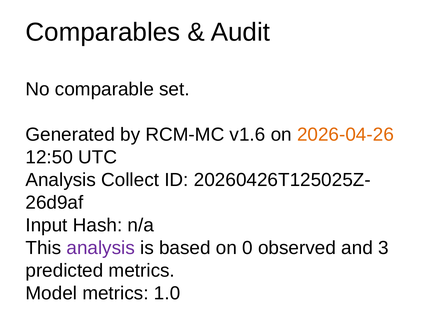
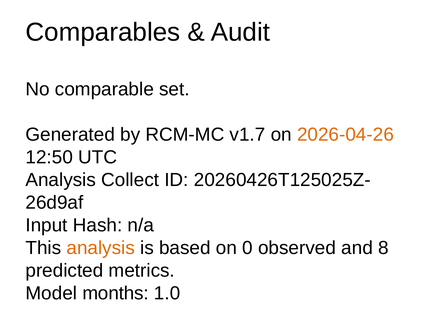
v1.6: v1.6 -> v1.7
analysis at (101, 248) colour: purple -> orange
3: 3 -> 8
Model metrics: metrics -> months
